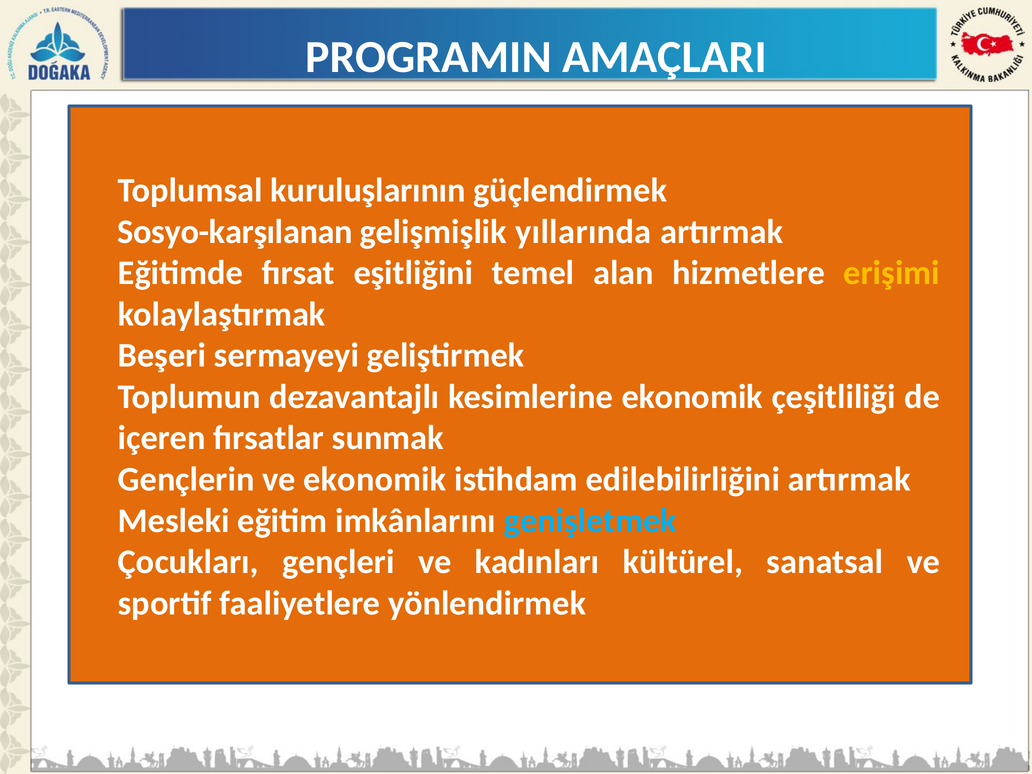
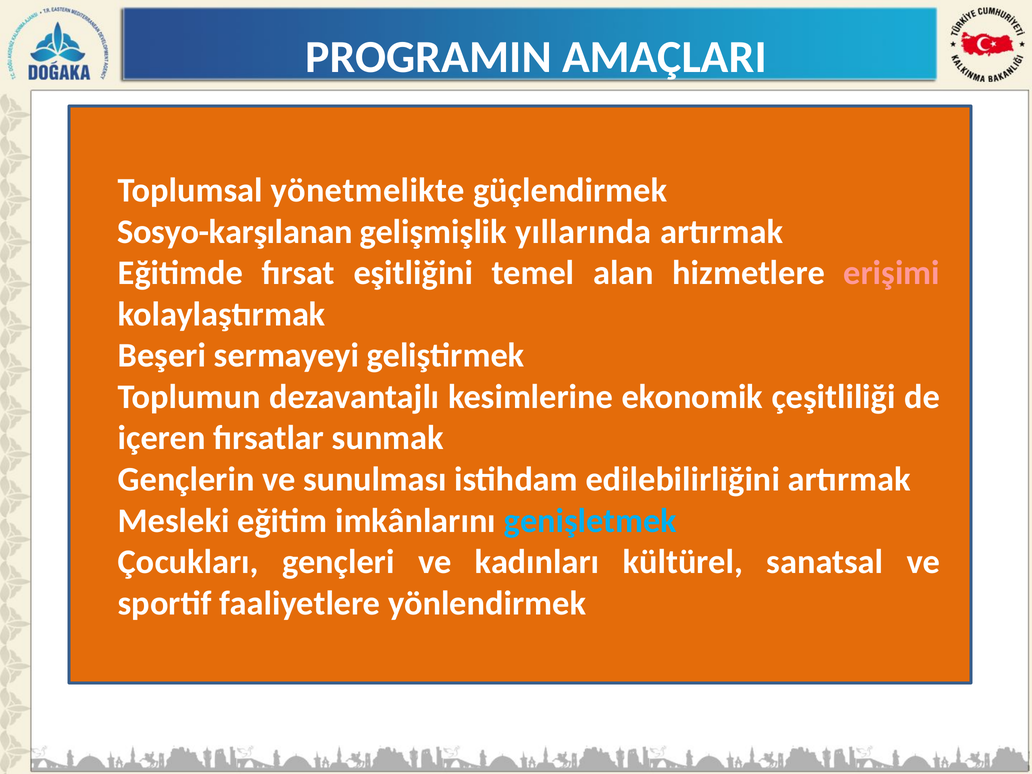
kuruluşlarının: kuruluşlarının -> yönetmelikte
erişimi colour: yellow -> pink
ve ekonomik: ekonomik -> sunulması
